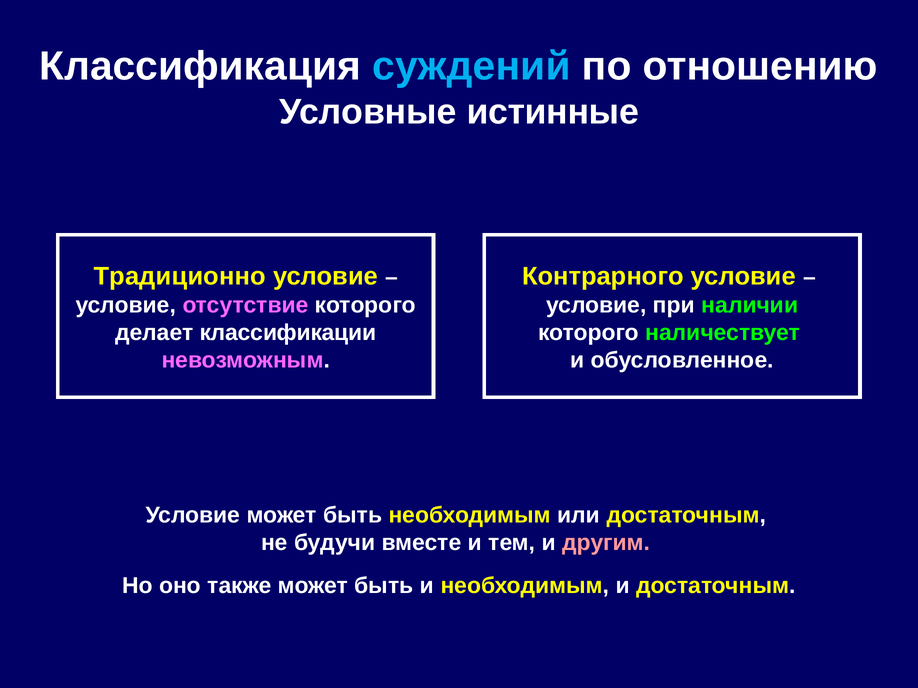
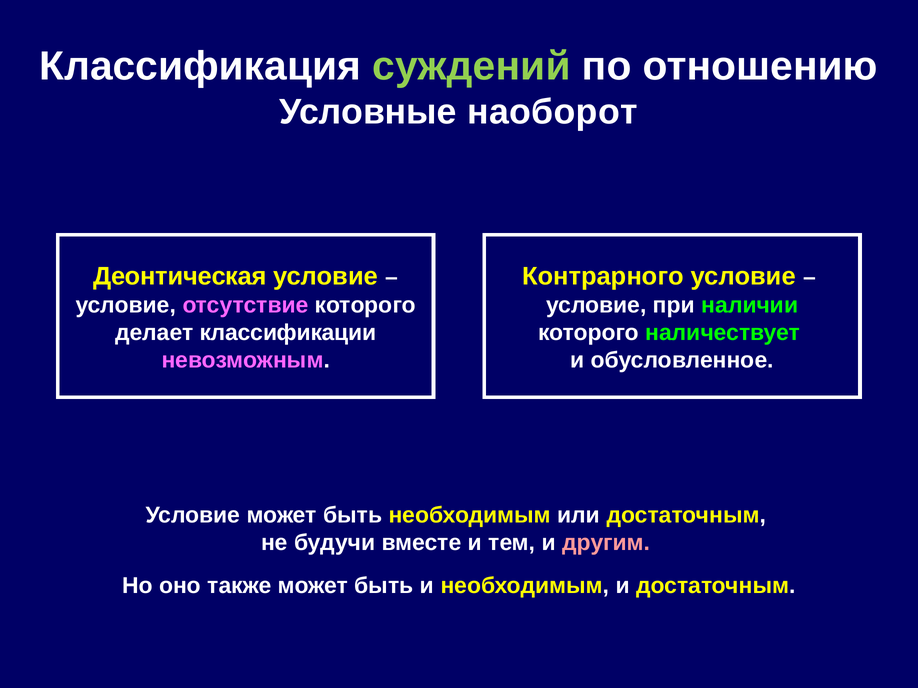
суждений colour: light blue -> light green
истинные: истинные -> наоборот
Традиционно: Традиционно -> Деонтическая
